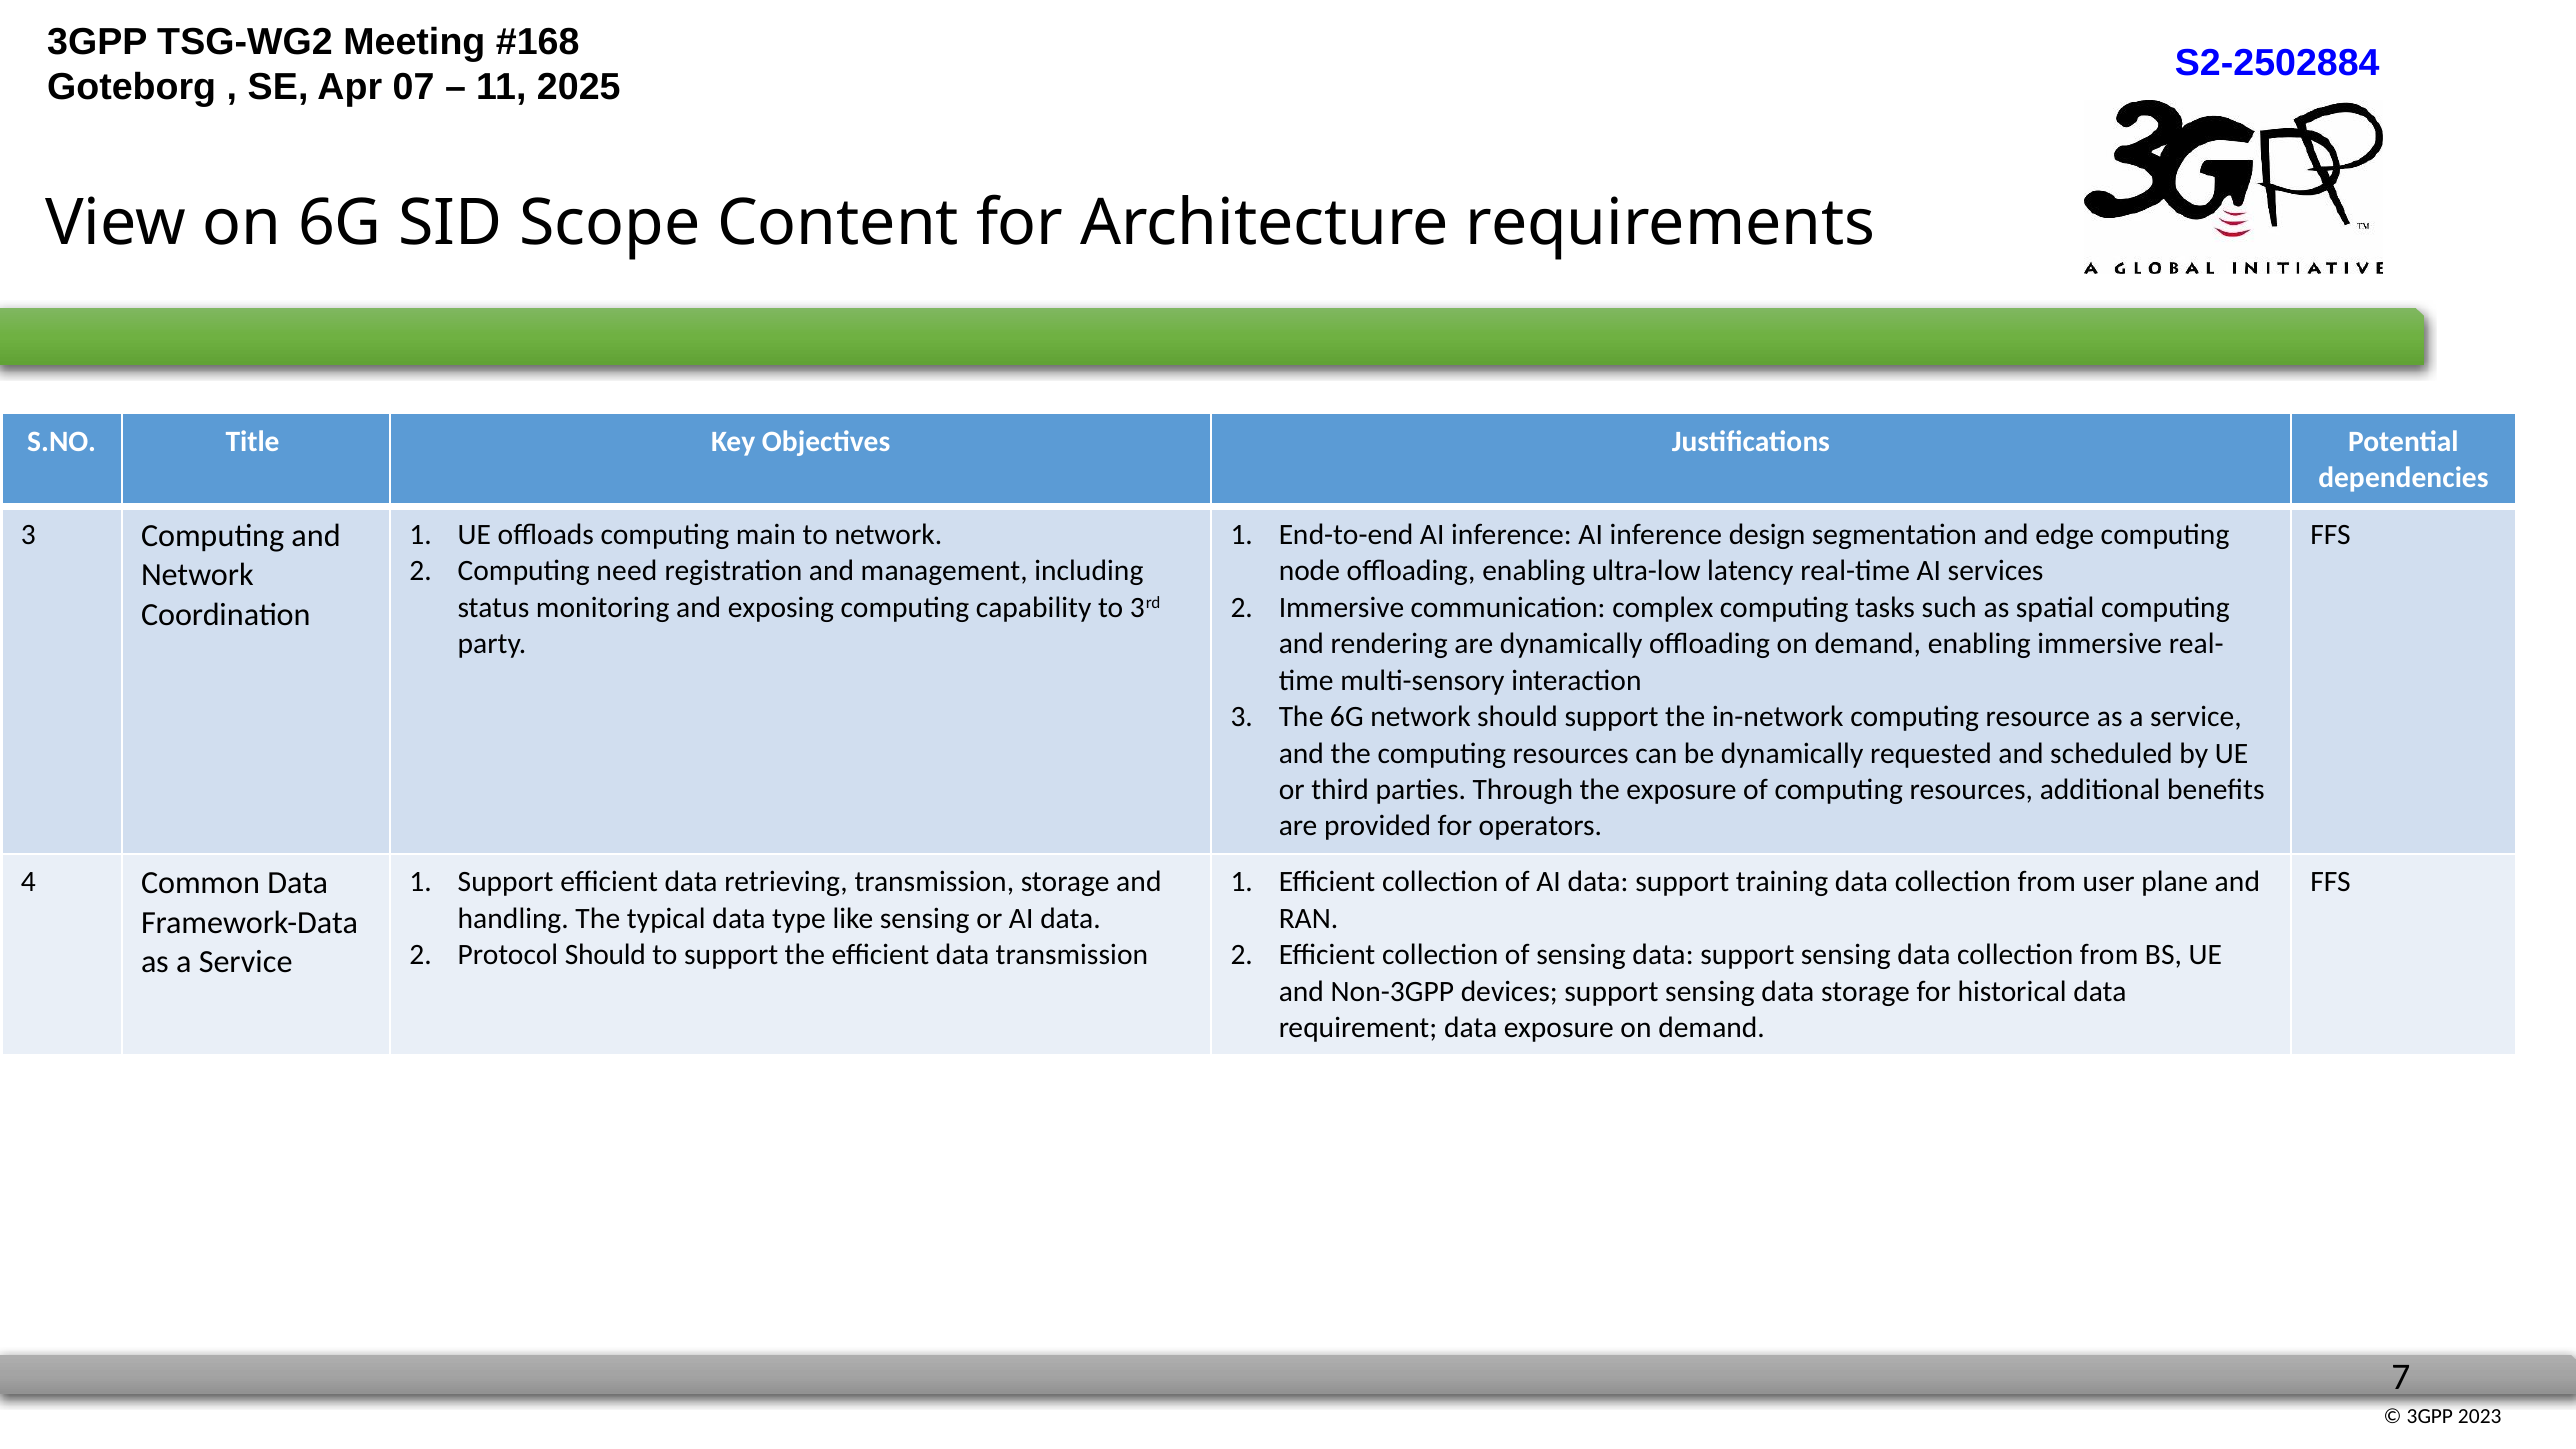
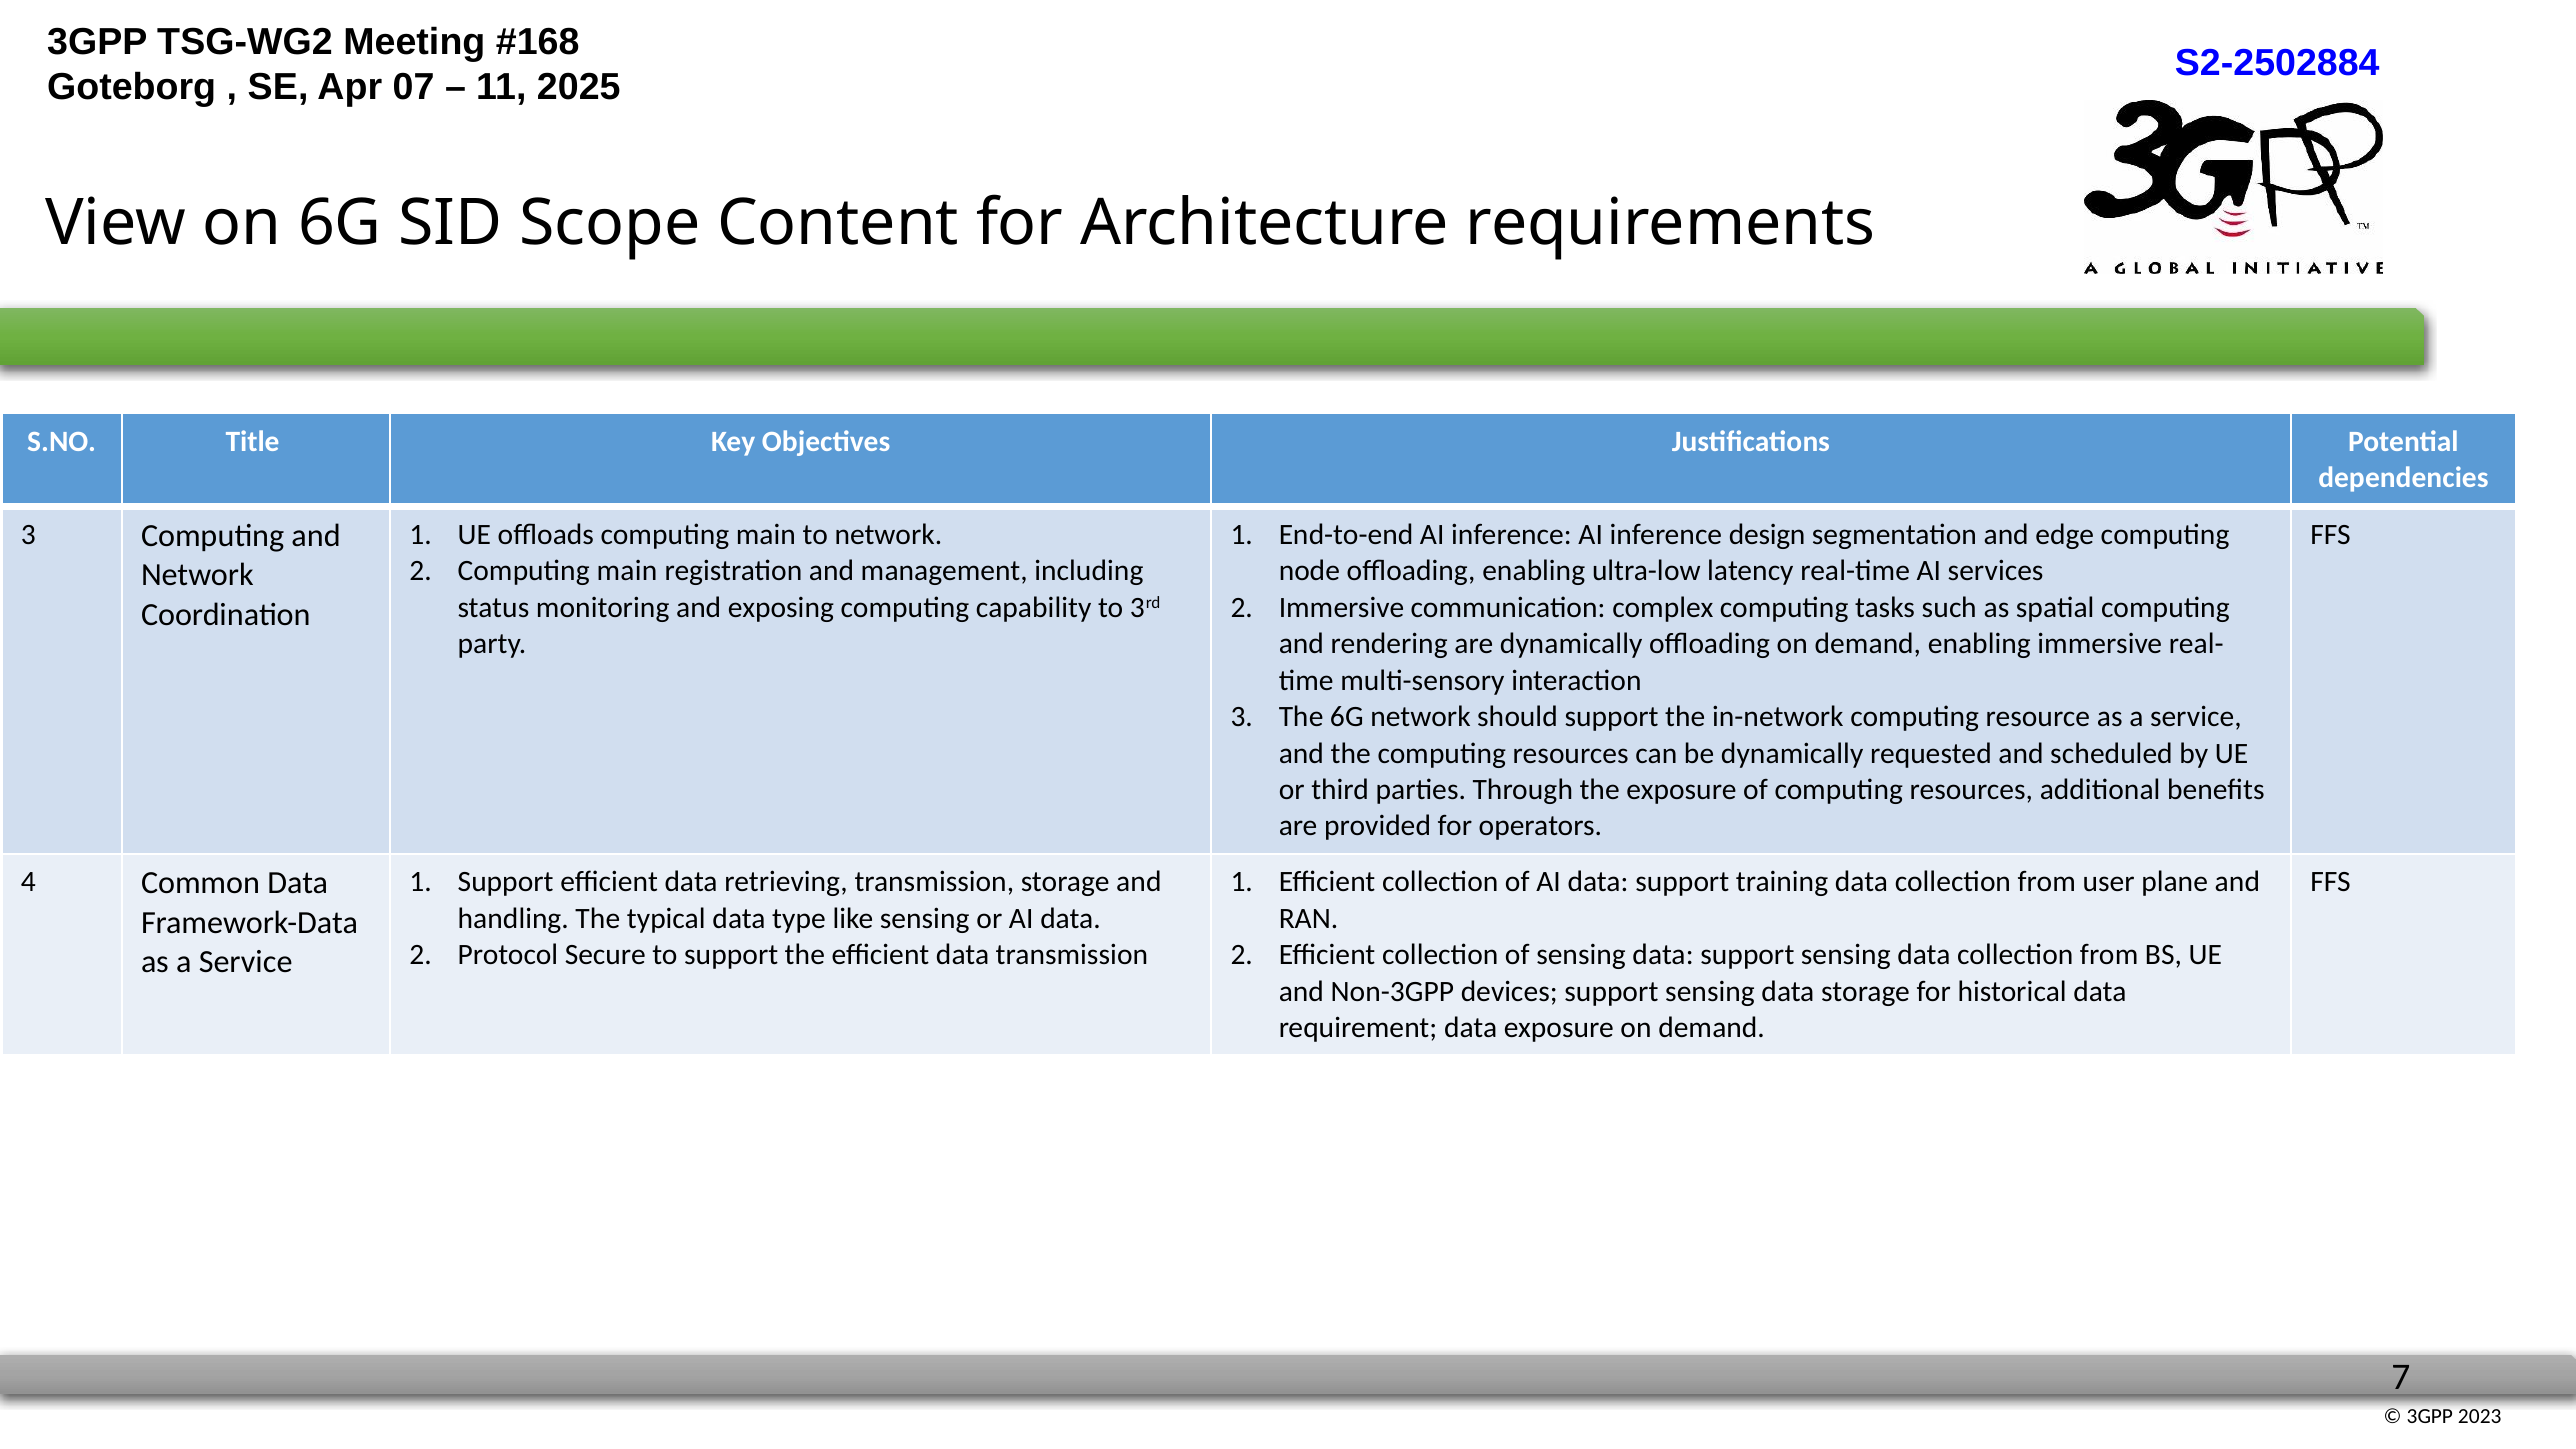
need at (627, 571): need -> main
Protocol Should: Should -> Secure
